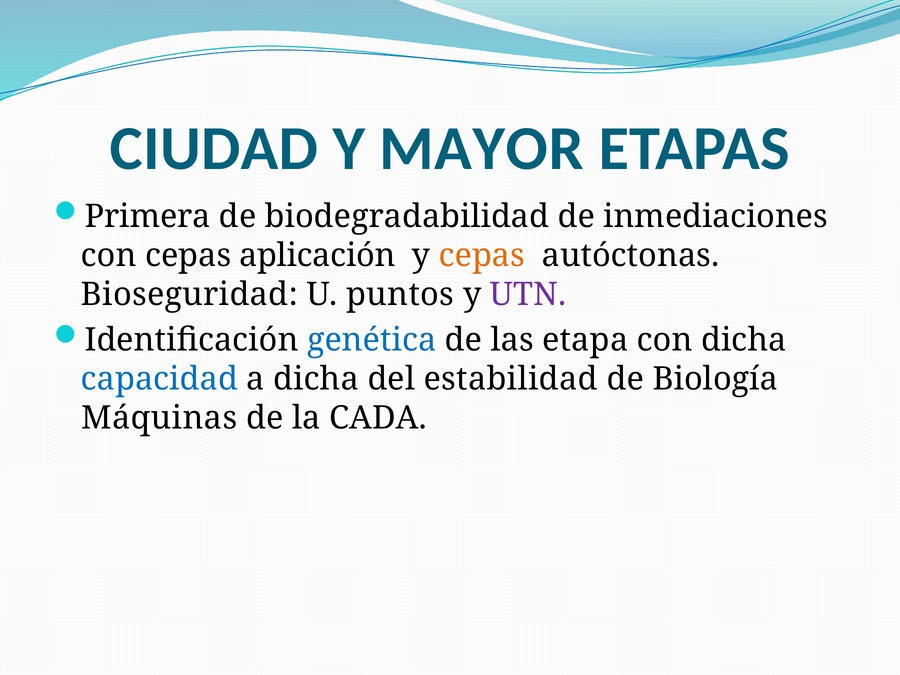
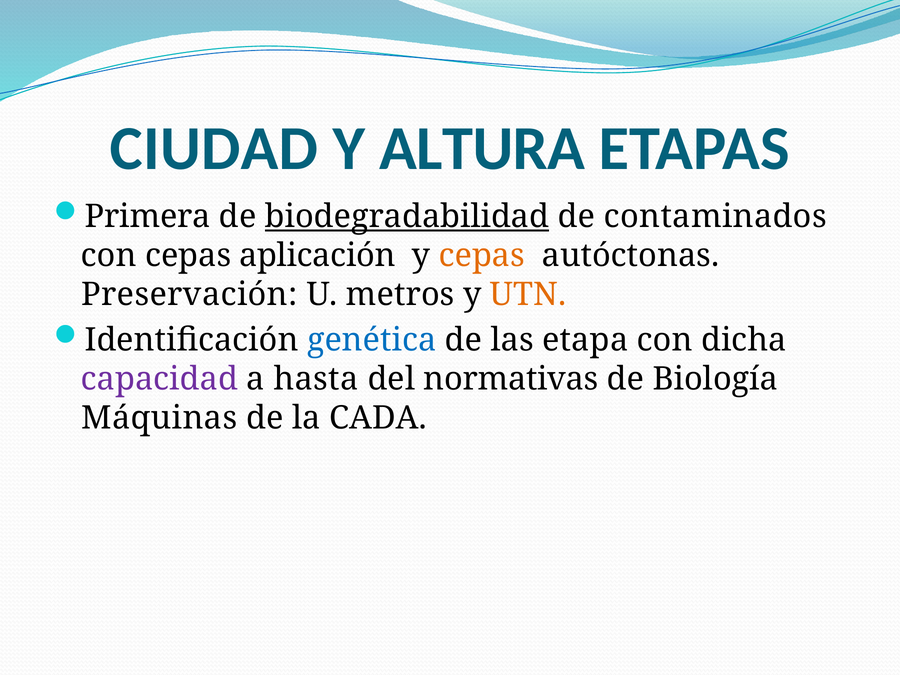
MAYOR: MAYOR -> ALTURA
biodegradabilidad underline: none -> present
inmediaciones: inmediaciones -> contaminados
Bioseguridad: Bioseguridad -> Preservación
puntos: puntos -> metros
UTN colour: purple -> orange
capacidad colour: blue -> purple
a dicha: dicha -> hasta
estabilidad: estabilidad -> normativas
